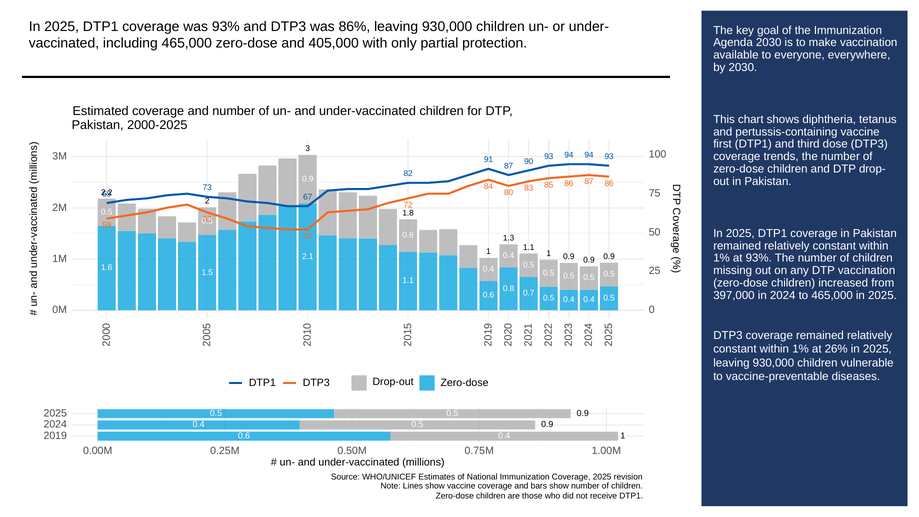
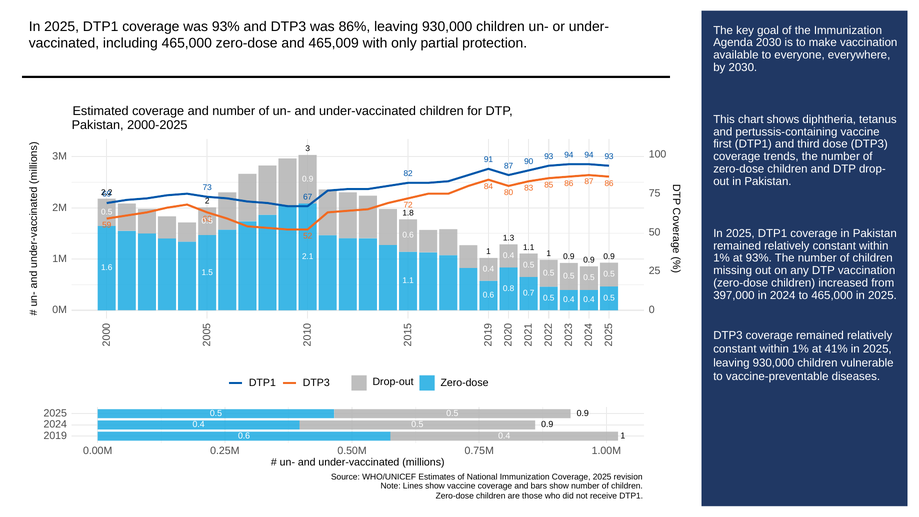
405,000: 405,000 -> 465,009
26%: 26% -> 41%
